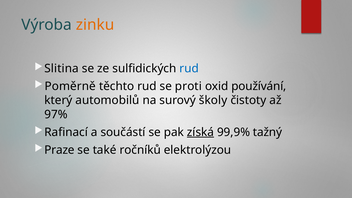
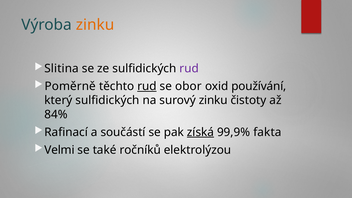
rud at (189, 68) colour: blue -> purple
rud at (147, 86) underline: none -> present
proti: proti -> obor
který automobilů: automobilů -> sulfidických
surový školy: školy -> zinku
97%: 97% -> 84%
tažný: tažný -> fakta
Praze: Praze -> Velmi
